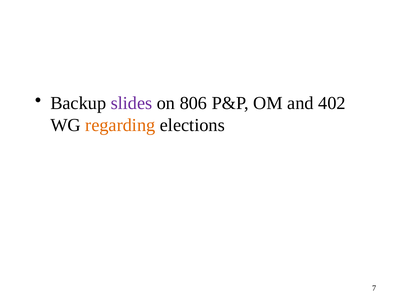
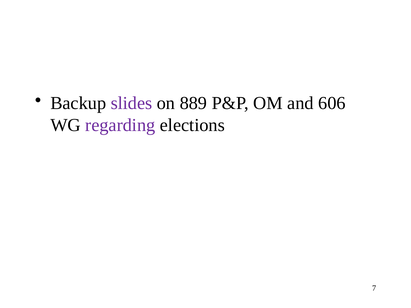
806: 806 -> 889
402: 402 -> 606
regarding colour: orange -> purple
